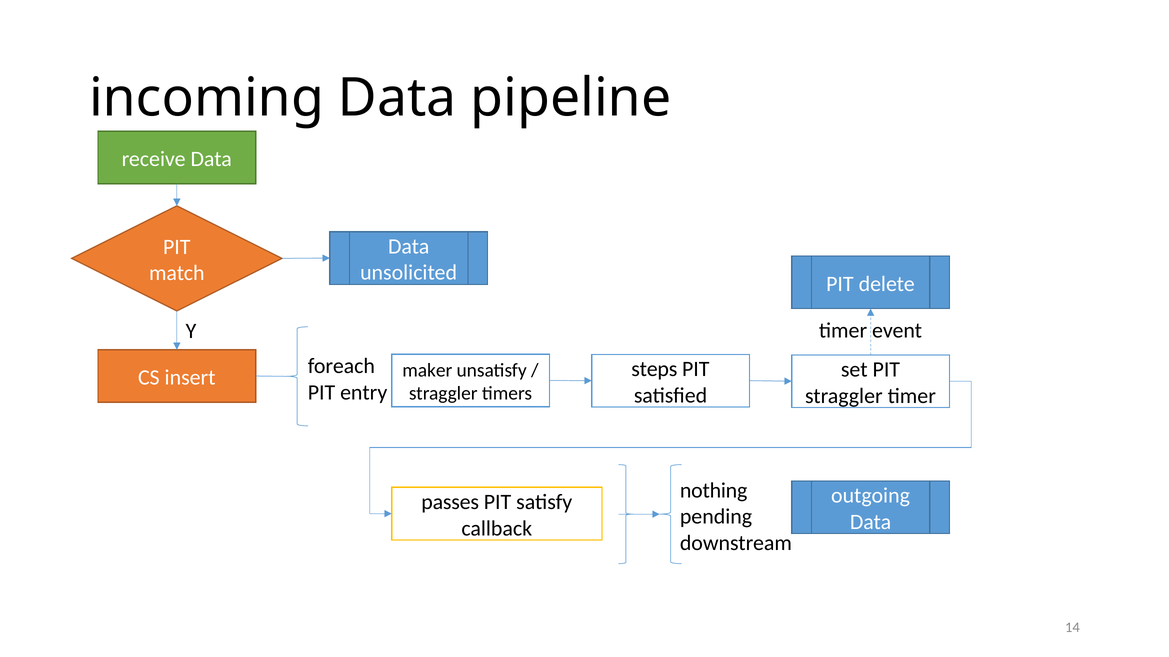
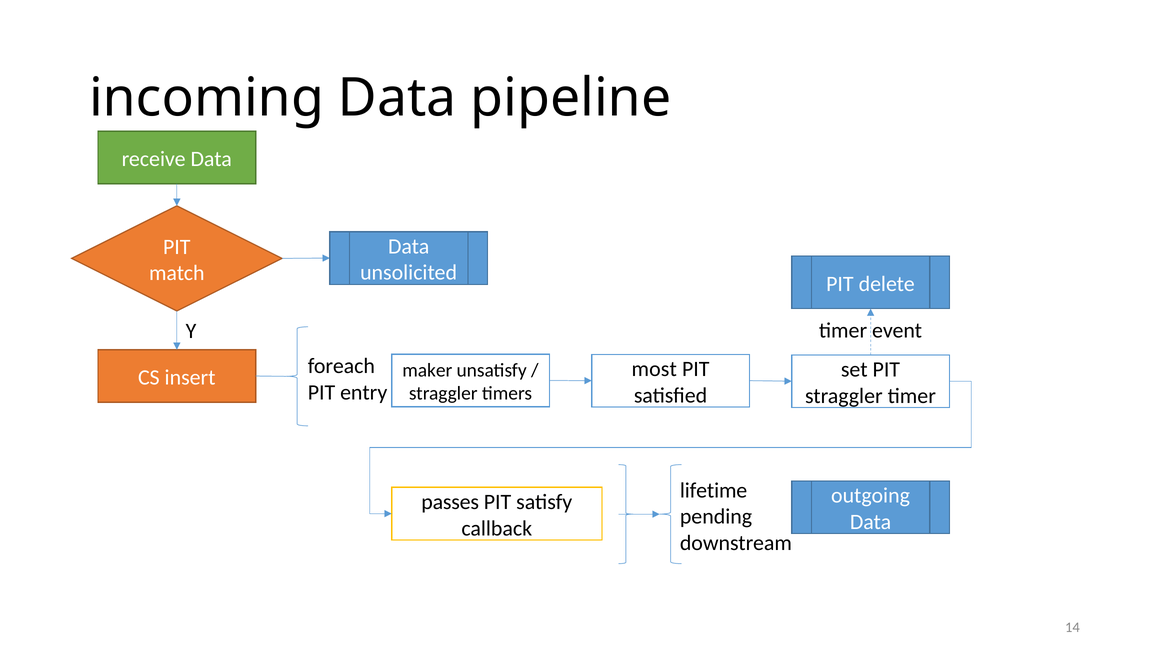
steps: steps -> most
nothing: nothing -> lifetime
